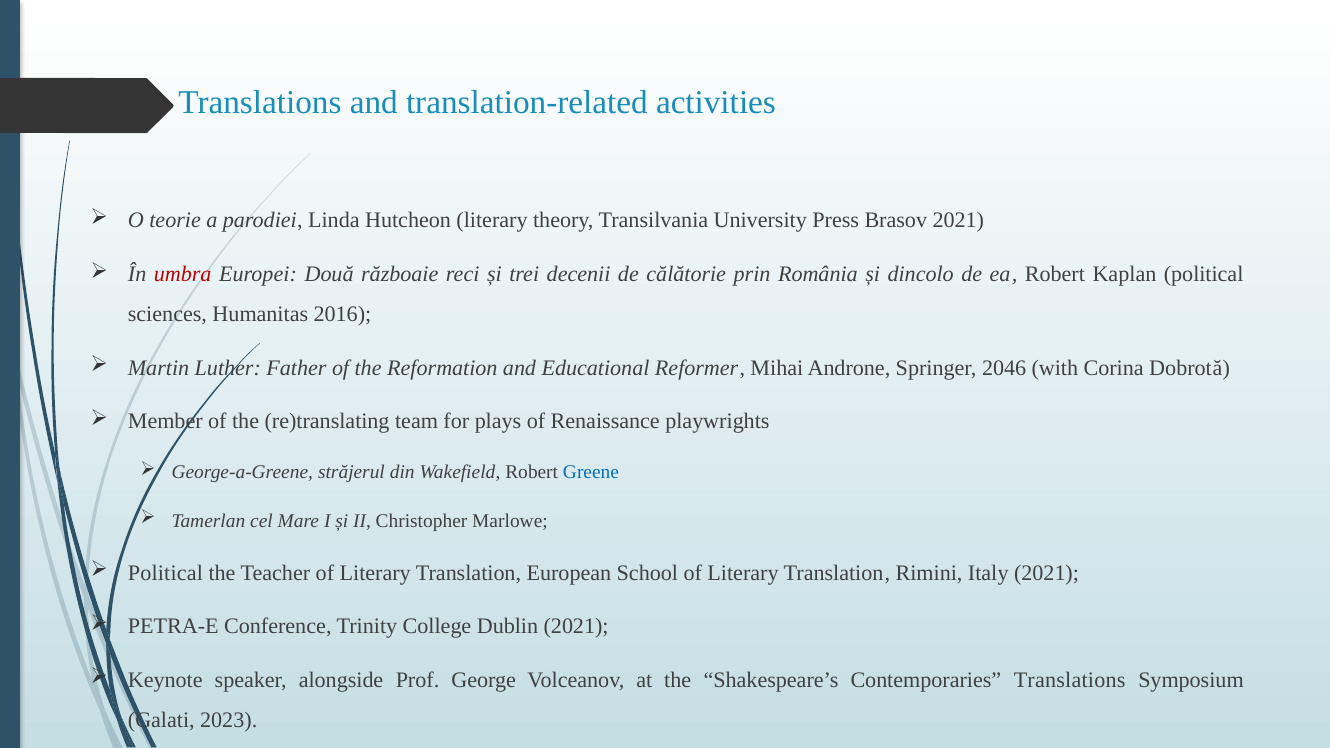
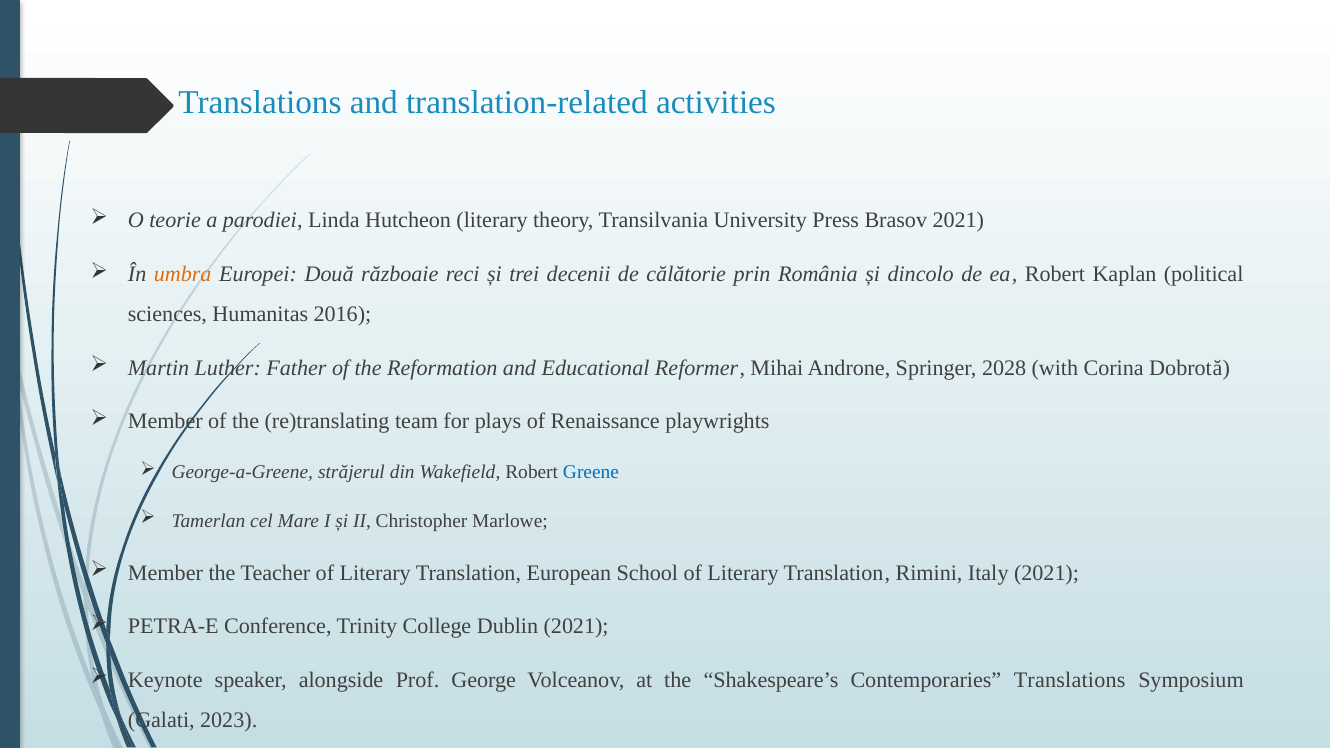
umbra colour: red -> orange
2046: 2046 -> 2028
Political at (165, 573): Political -> Member
